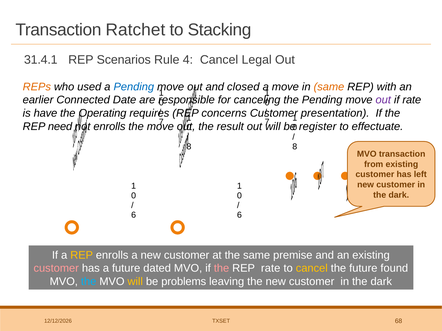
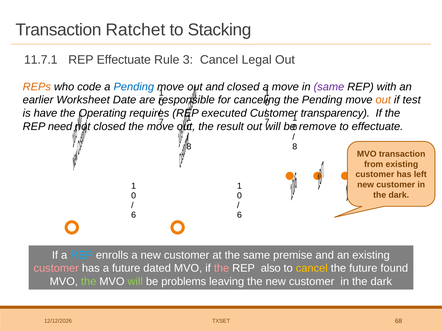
31.4.1: 31.4.1 -> 11.7.1
REP Scenarios: Scenarios -> Effectuate
4: 4 -> 3
used: used -> code
same at (329, 87) colour: orange -> purple
Connected: Connected -> Worksheet
out at (383, 100) colour: purple -> orange
if rate: rate -> test
concerns: concerns -> executed
presentation: presentation -> transparency
enrolls at (109, 127): enrolls -> closed
register: register -> remove
REP at (82, 255) colour: yellow -> light blue
REP rate: rate -> also
the at (89, 282) colour: light blue -> light green
will at (135, 282) colour: yellow -> light green
